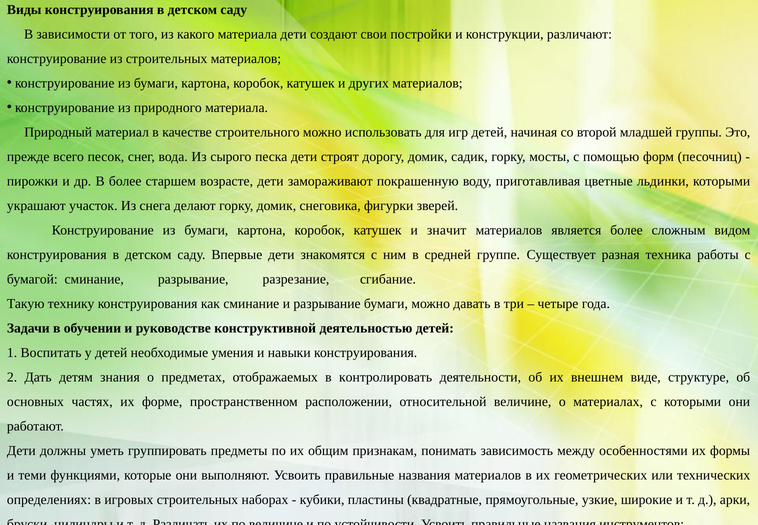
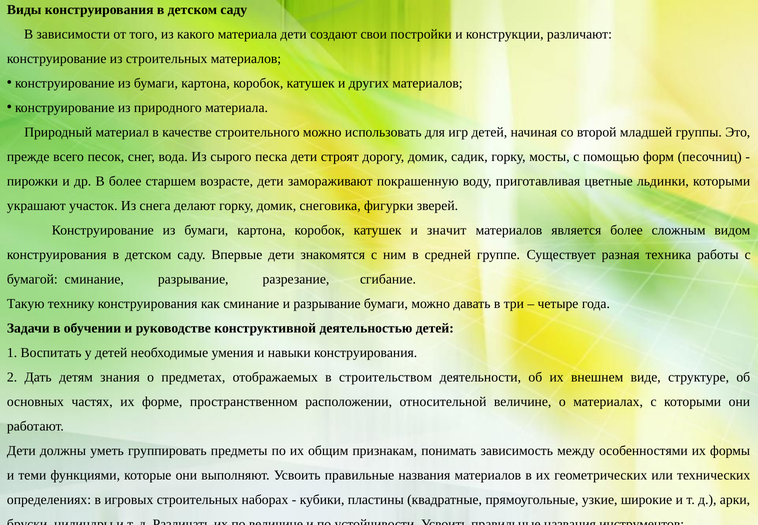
контролировать: контролировать -> строительством
